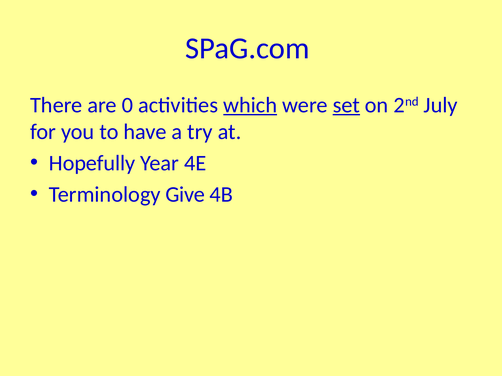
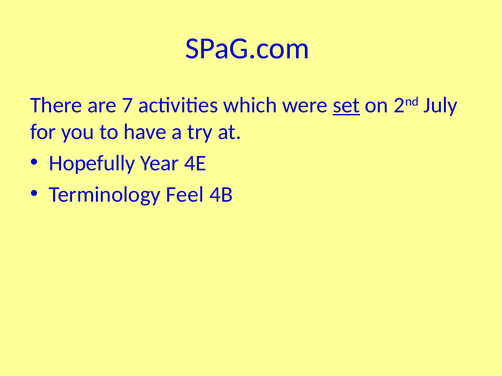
0: 0 -> 7
which underline: present -> none
Give: Give -> Feel
